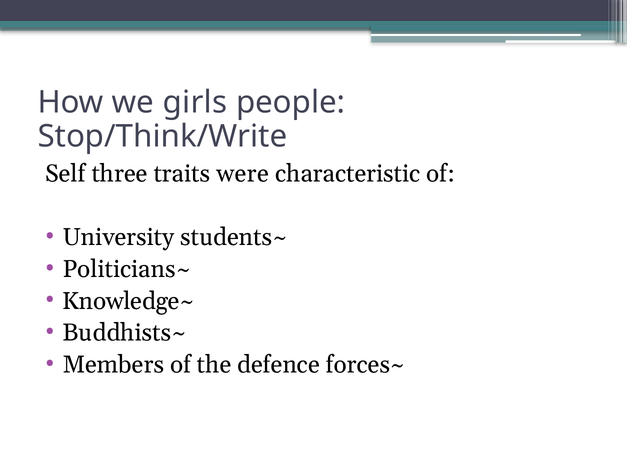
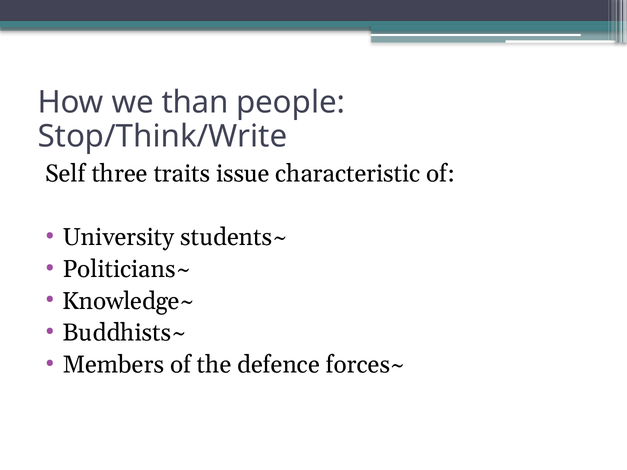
girls: girls -> than
were: were -> issue
